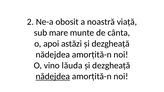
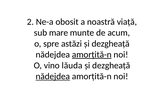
cânta: cânta -> acum
apoi: apoi -> spre
amorțită-n at (92, 55) underline: none -> present
